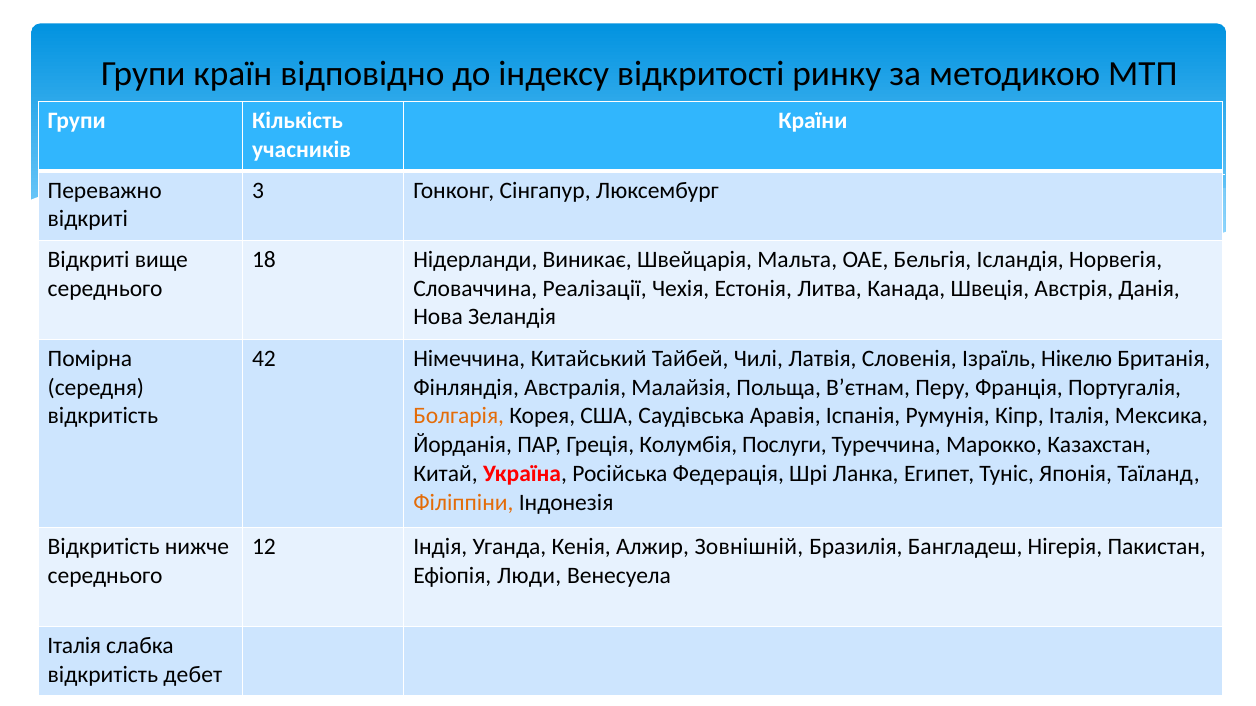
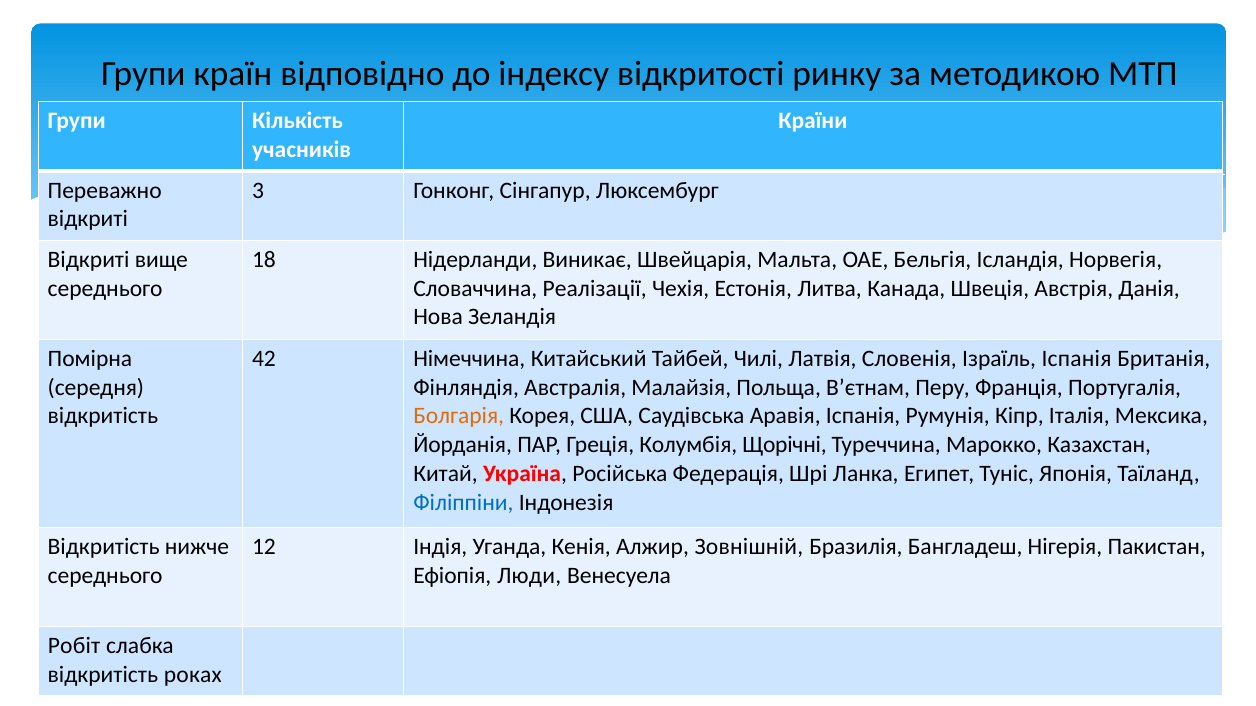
Ізраїль Нікелю: Нікелю -> Іспанія
Послуги: Послуги -> Щорічні
Філіппіни colour: orange -> blue
Італія at (74, 646): Італія -> Робіт
дебет: дебет -> роках
